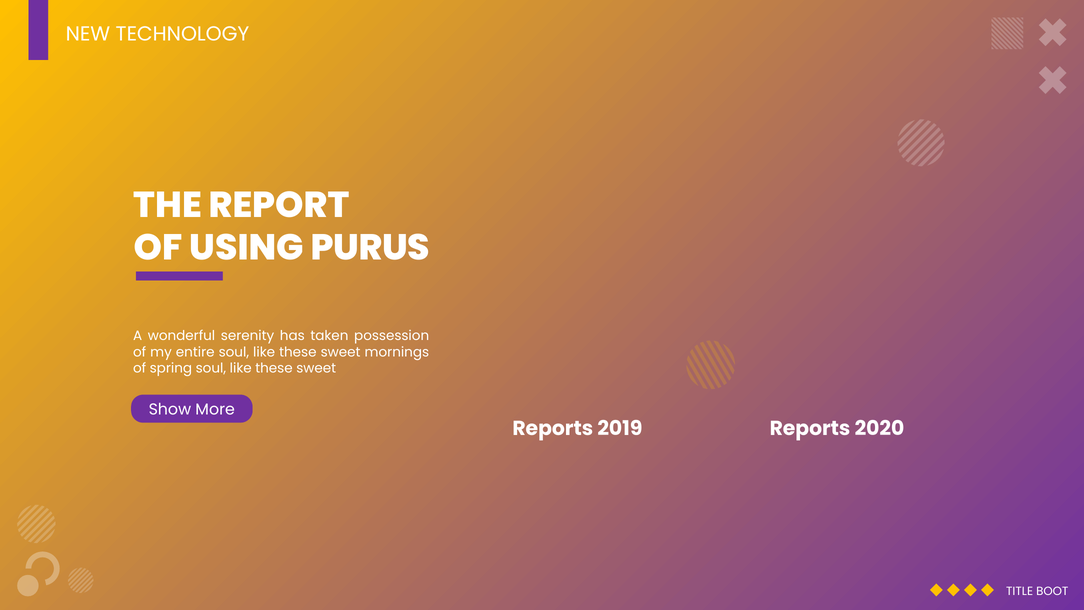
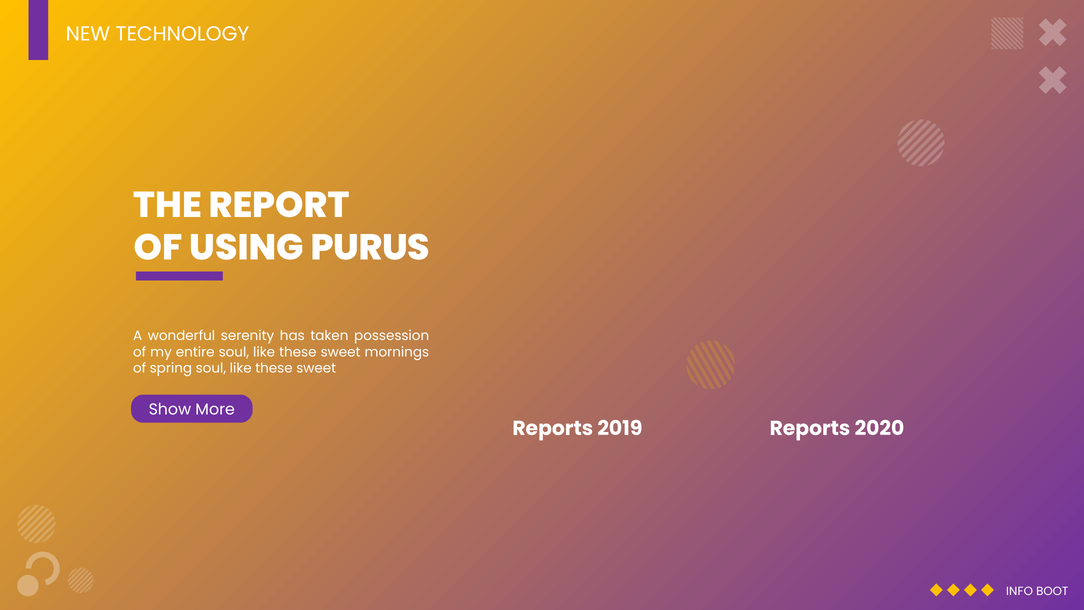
TITLE: TITLE -> INFO
